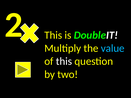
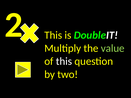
value colour: light blue -> light green
